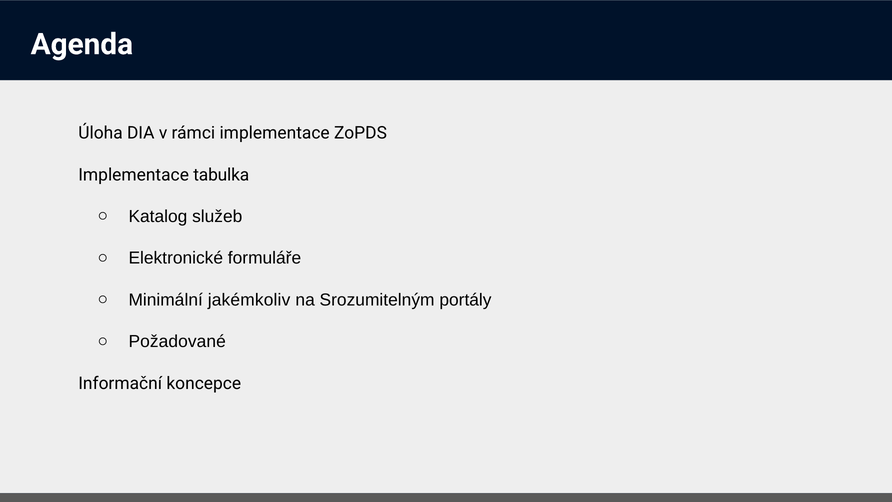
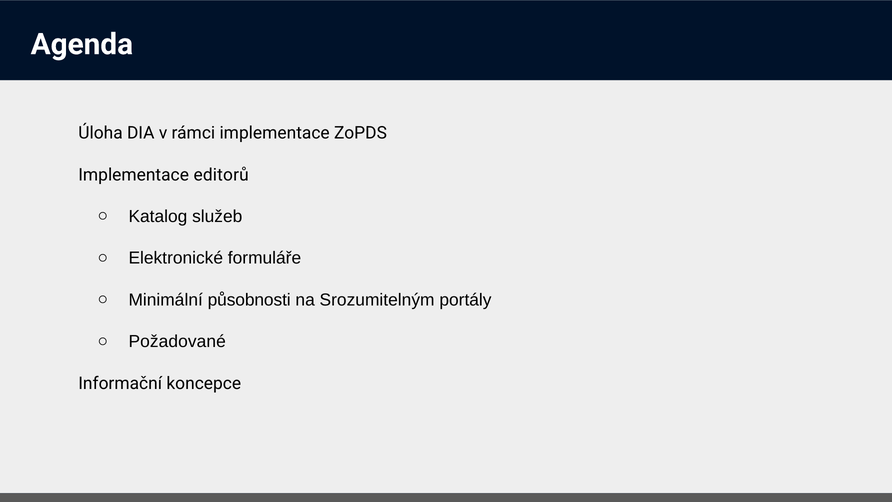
tabulka: tabulka -> editorů
jakémkoliv: jakémkoliv -> působnosti
